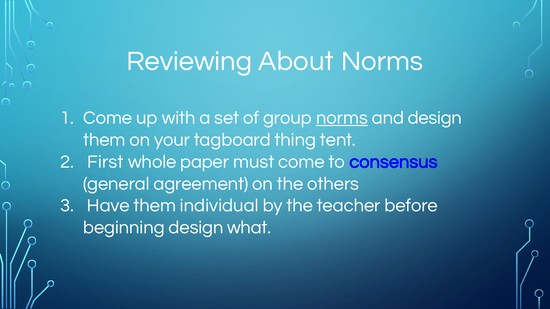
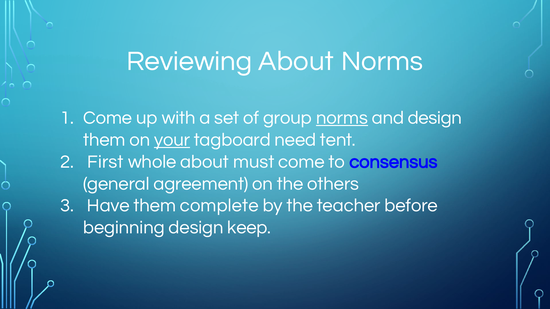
your underline: none -> present
thing: thing -> need
whole paper: paper -> about
individual: individual -> complete
what: what -> keep
